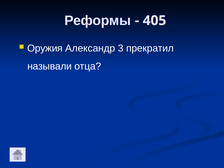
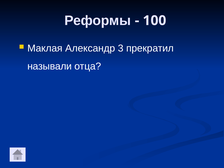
405: 405 -> 100
Оружия: Оружия -> Маклая
